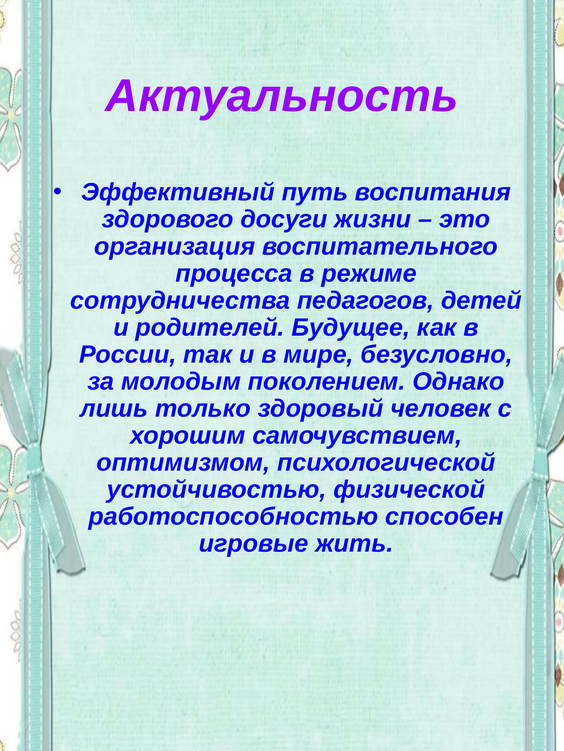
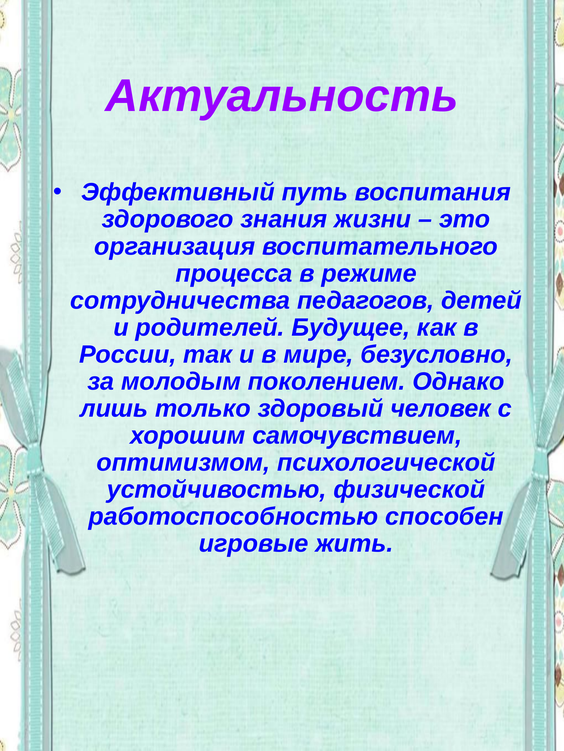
досуги: досуги -> знания
